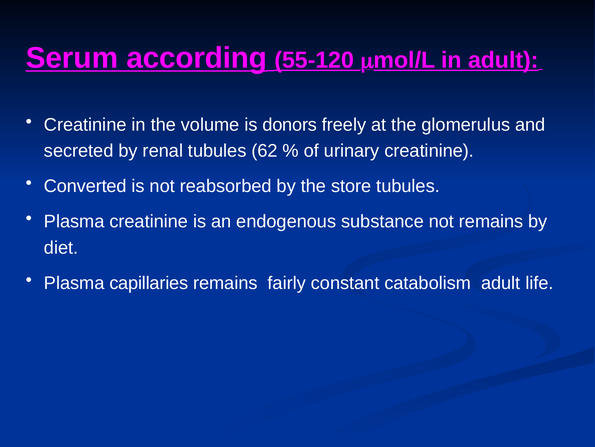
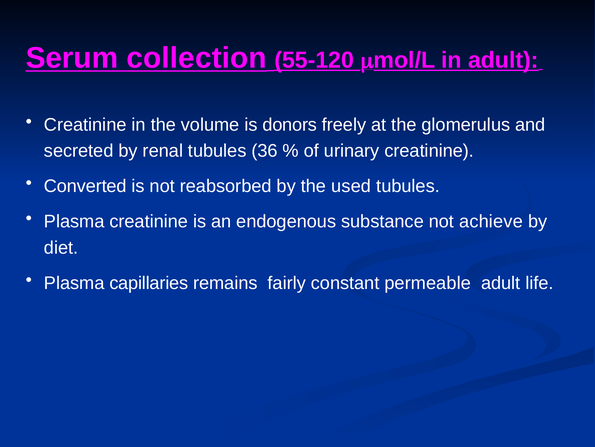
according: according -> collection
62: 62 -> 36
store: store -> used
not remains: remains -> achieve
catabolism: catabolism -> permeable
